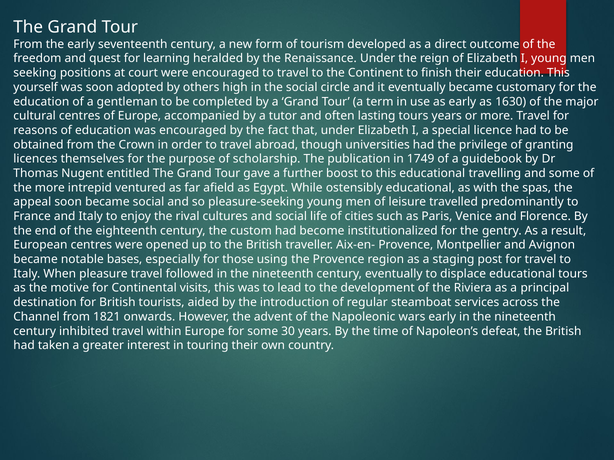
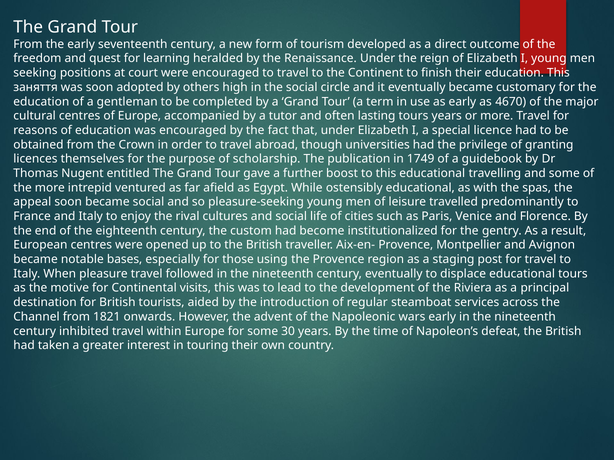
yourself: yourself -> заняття
1630: 1630 -> 4670
